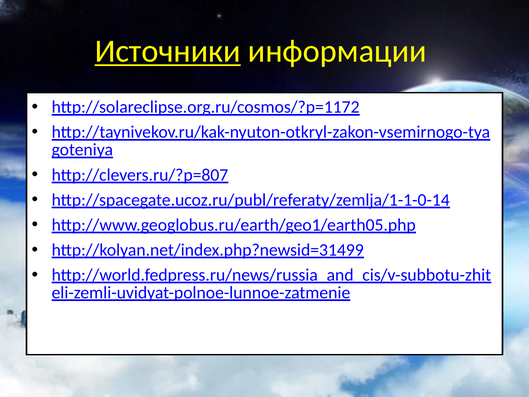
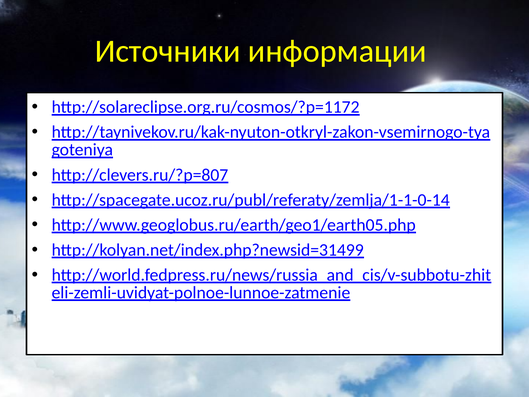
Источники underline: present -> none
